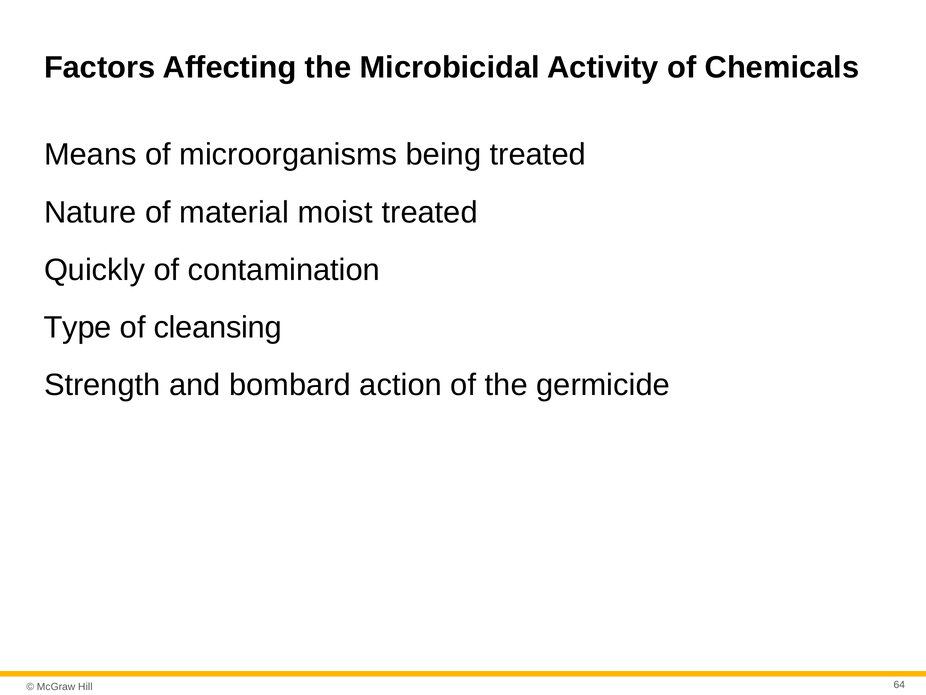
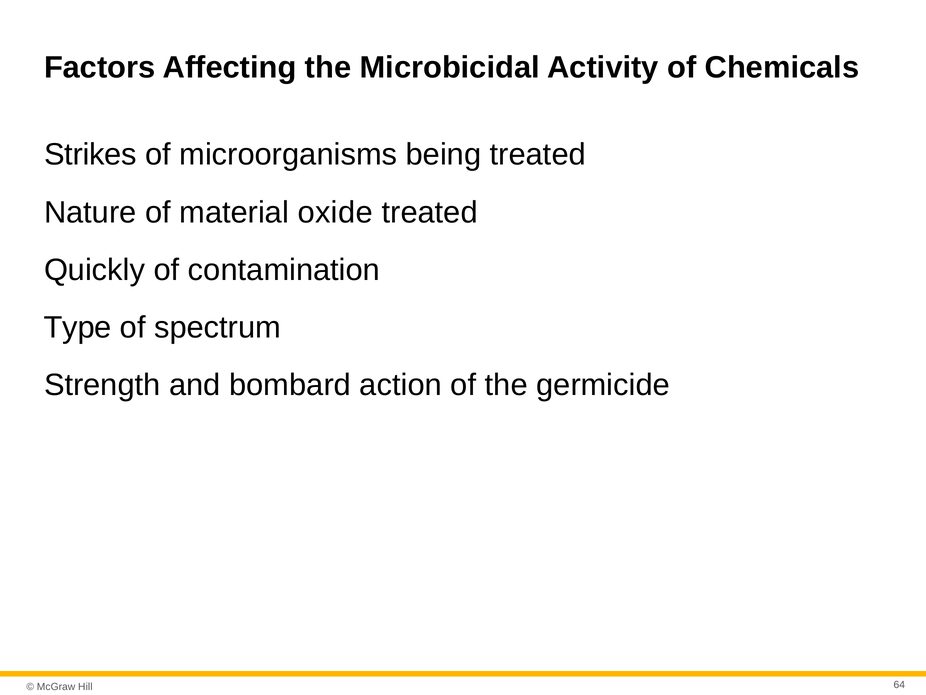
Means: Means -> Strikes
moist: moist -> oxide
cleansing: cleansing -> spectrum
